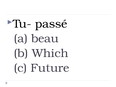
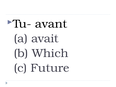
passé: passé -> avant
beau: beau -> avait
